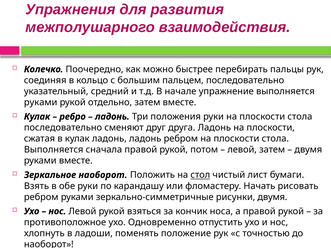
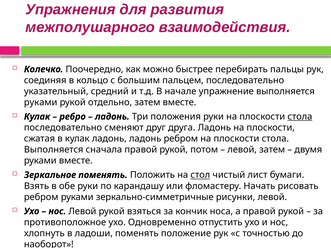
стола at (300, 117) underline: none -> present
Зеркальное наоборот: наоборот -> поменять
рисунки двумя: двумя -> левой
